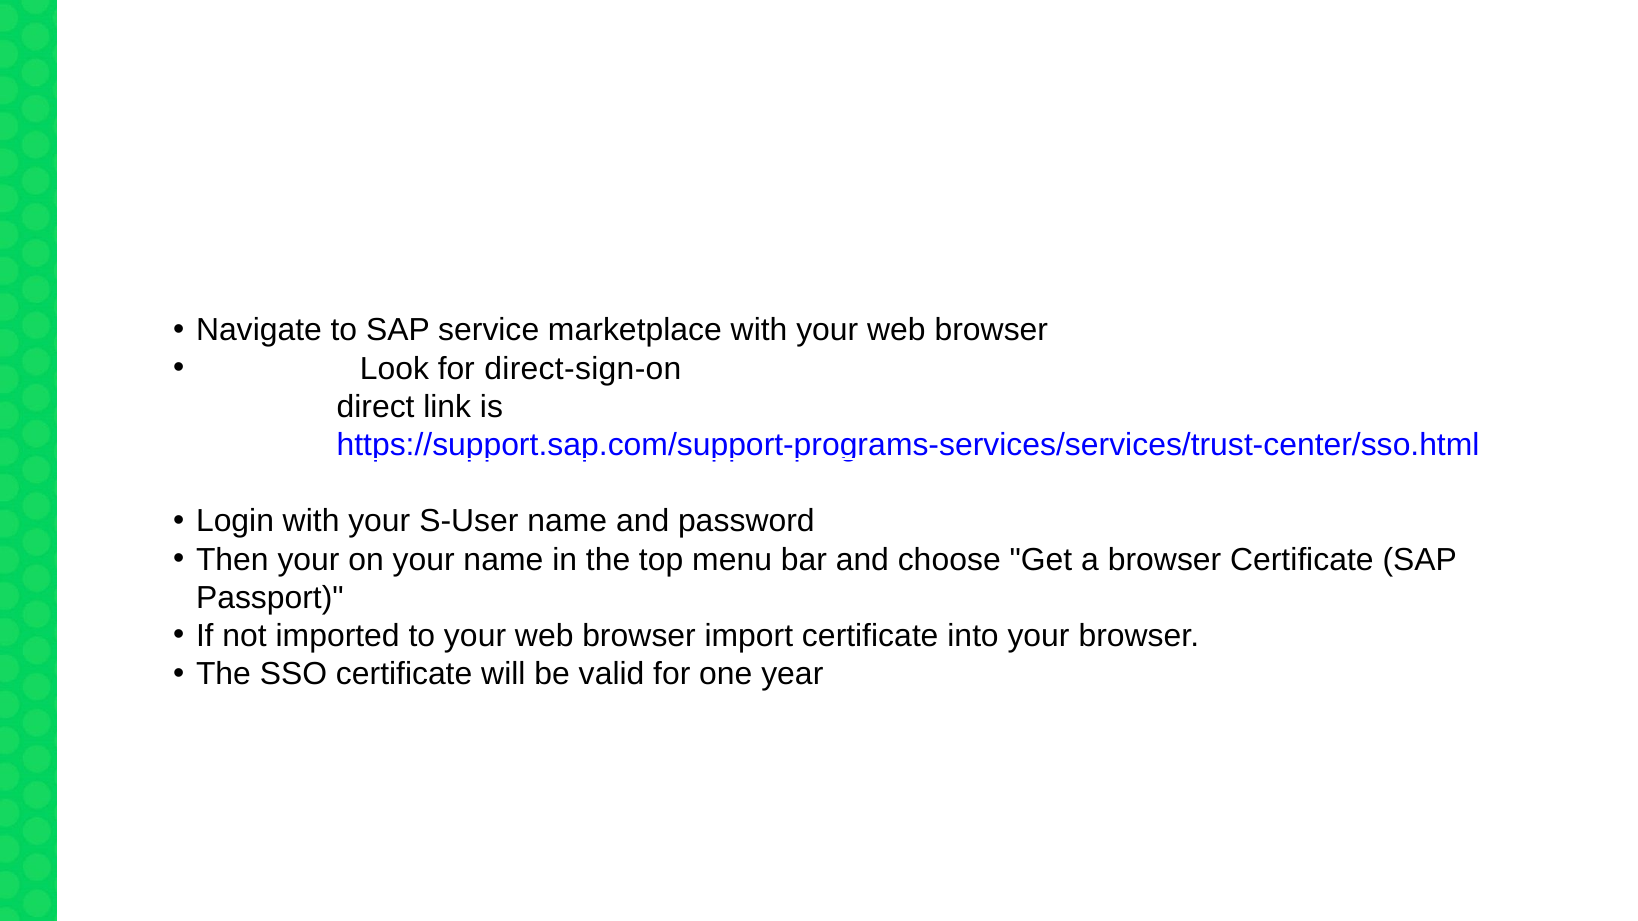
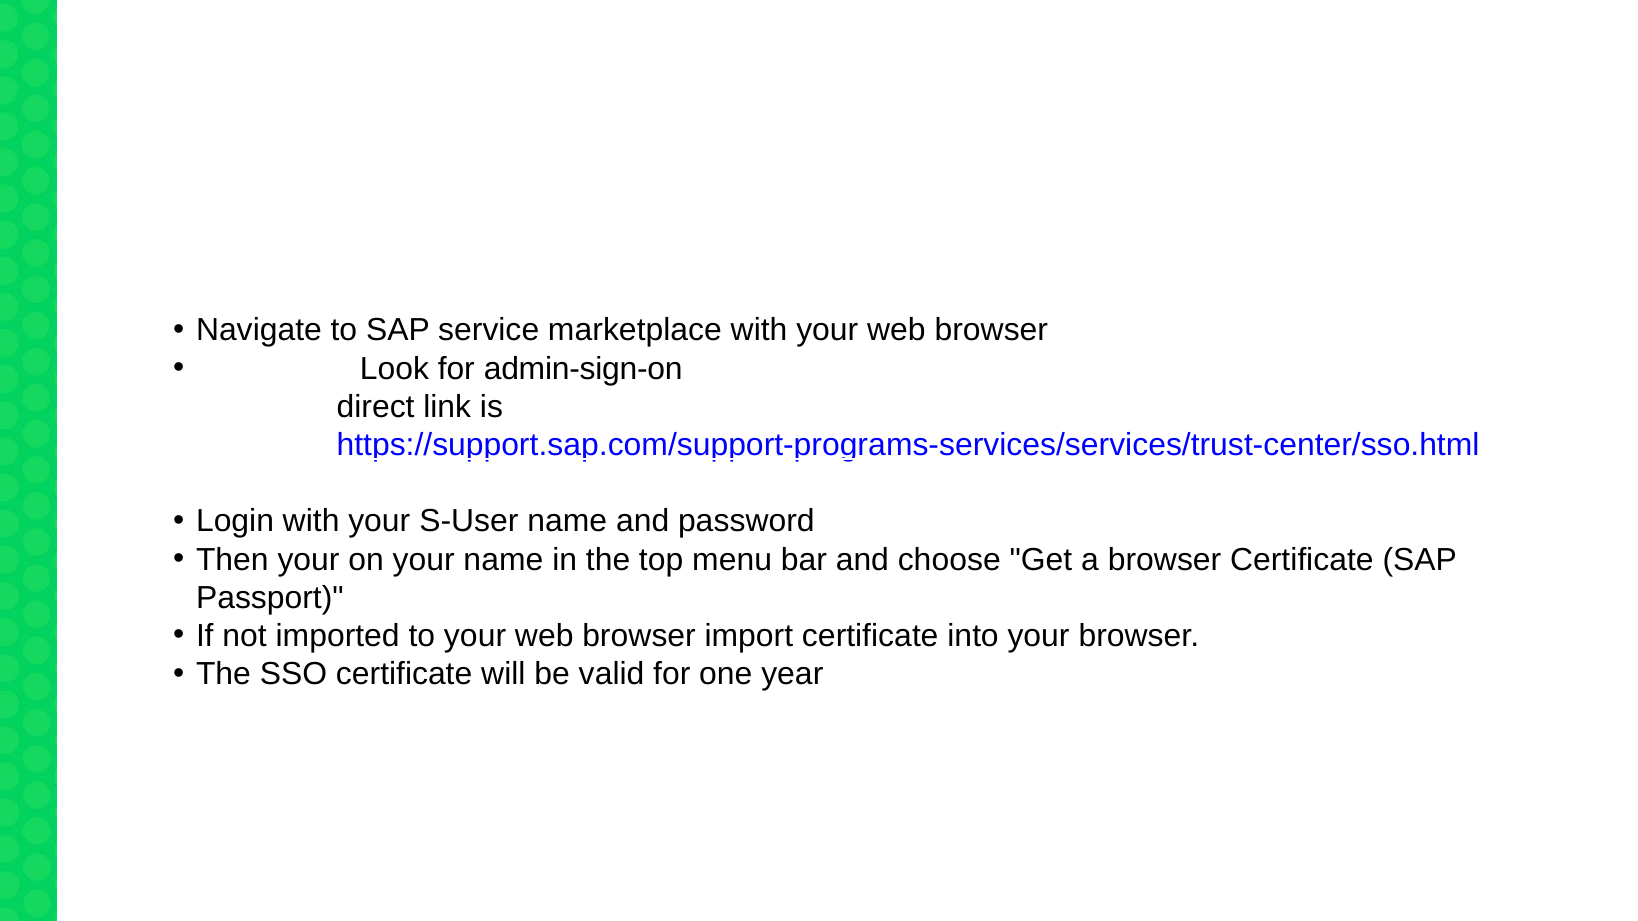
direct-sign-on: direct-sign-on -> admin-sign-on
